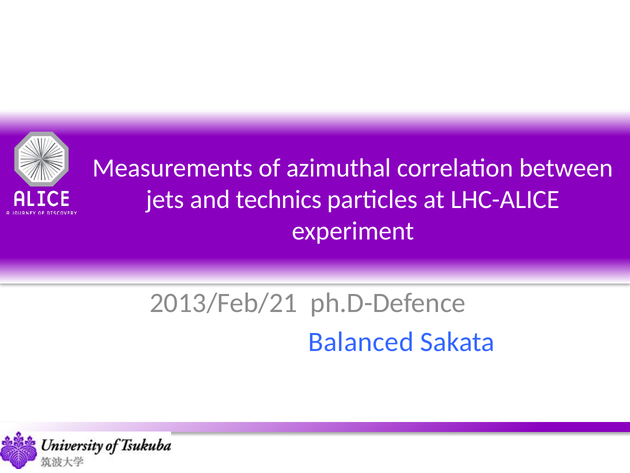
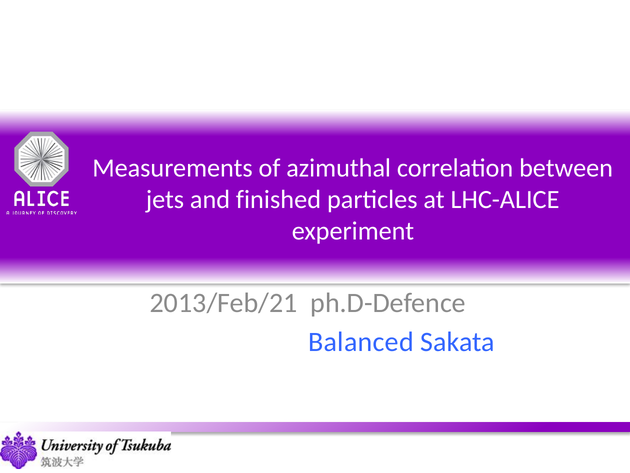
technics: technics -> finished
